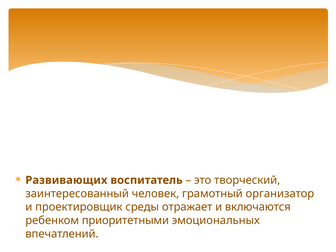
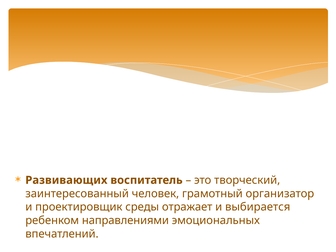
включаются: включаются -> выбирается
приоритетными: приоритетными -> направлениями
